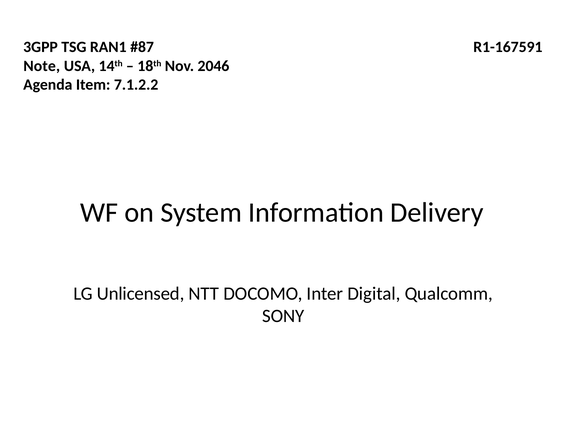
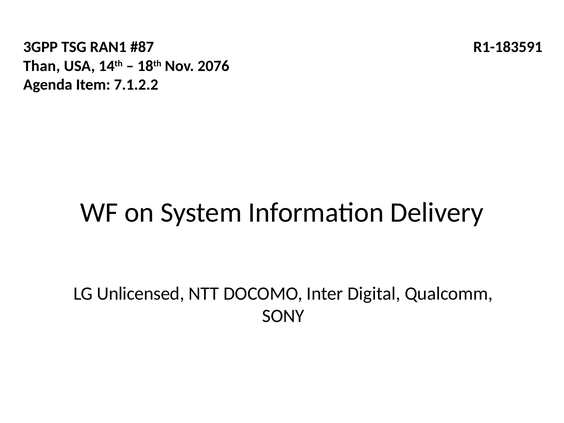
R1-167591: R1-167591 -> R1-183591
Note: Note -> Than
2046: 2046 -> 2076
